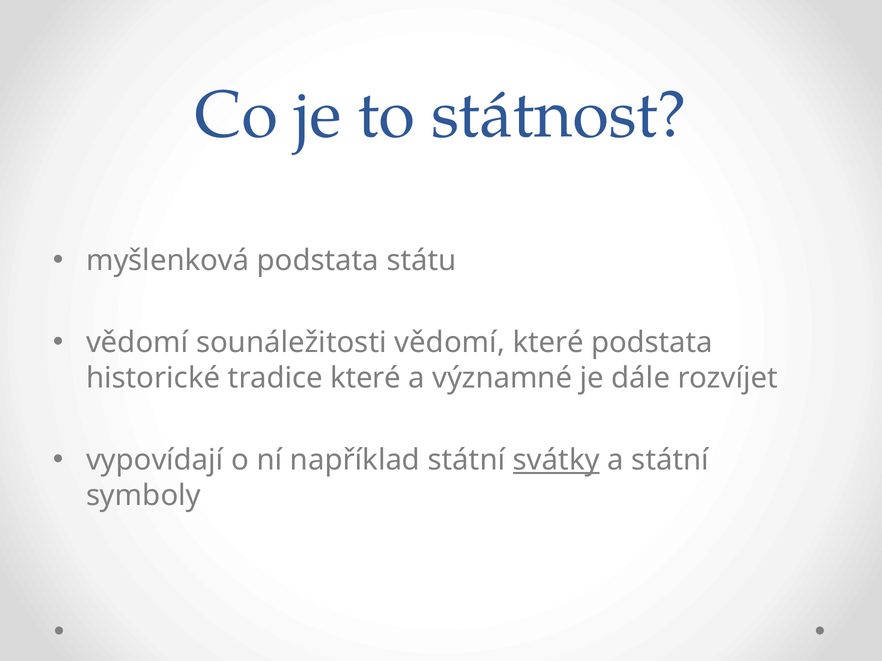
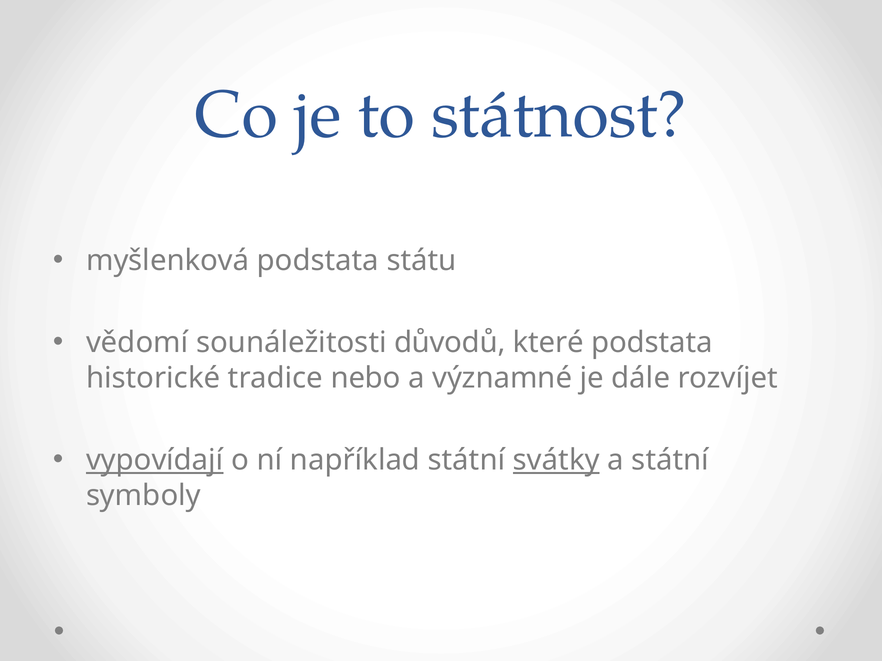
sounáležitosti vědomí: vědomí -> důvodů
tradice které: které -> nebo
vypovídají underline: none -> present
